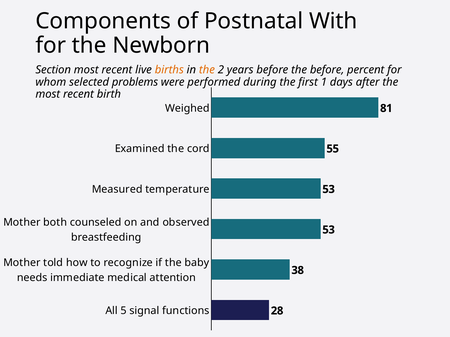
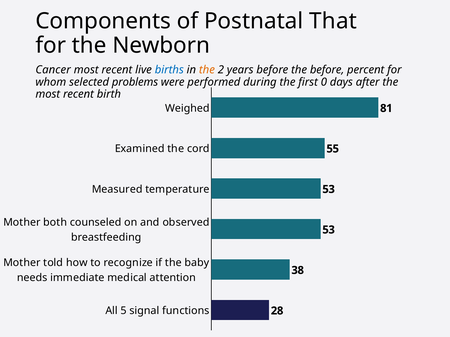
With: With -> That
Section: Section -> Cancer
births colour: orange -> blue
1: 1 -> 0
